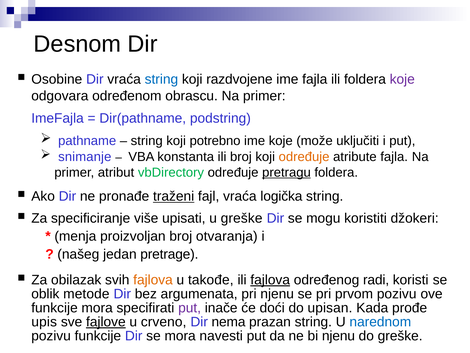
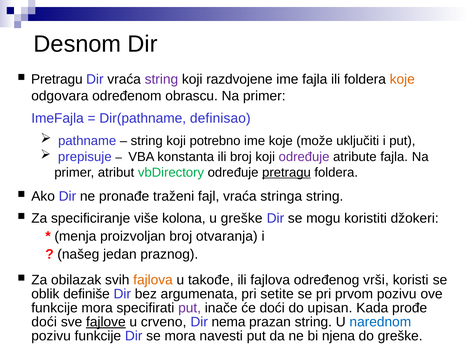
Osobine at (57, 79): Osobine -> Pretragu
string at (161, 79) colour: blue -> purple
koje at (402, 79) colour: purple -> orange
podstring: podstring -> definisao
snimanje: snimanje -> prepisuje
određuje at (304, 156) colour: orange -> purple
traženi underline: present -> none
logička: logička -> stringa
upisati: upisati -> kolona
pretrage: pretrage -> praznog
fajlova at (270, 280) underline: present -> none
radi: radi -> vrši
metode: metode -> definiše
pri njenu: njenu -> setite
upis at (44, 322): upis -> doći
bi njenu: njenu -> njena
